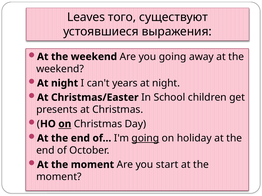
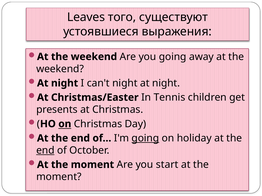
can't years: years -> night
School: School -> Tennis
end at (45, 151) underline: none -> present
